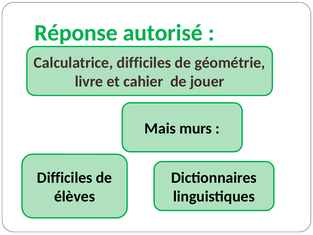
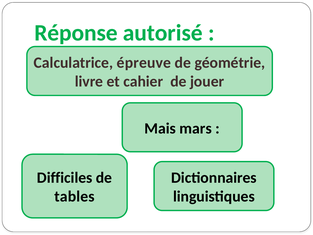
Calculatrice difficiles: difficiles -> épreuve
murs: murs -> mars
élèves: élèves -> tables
